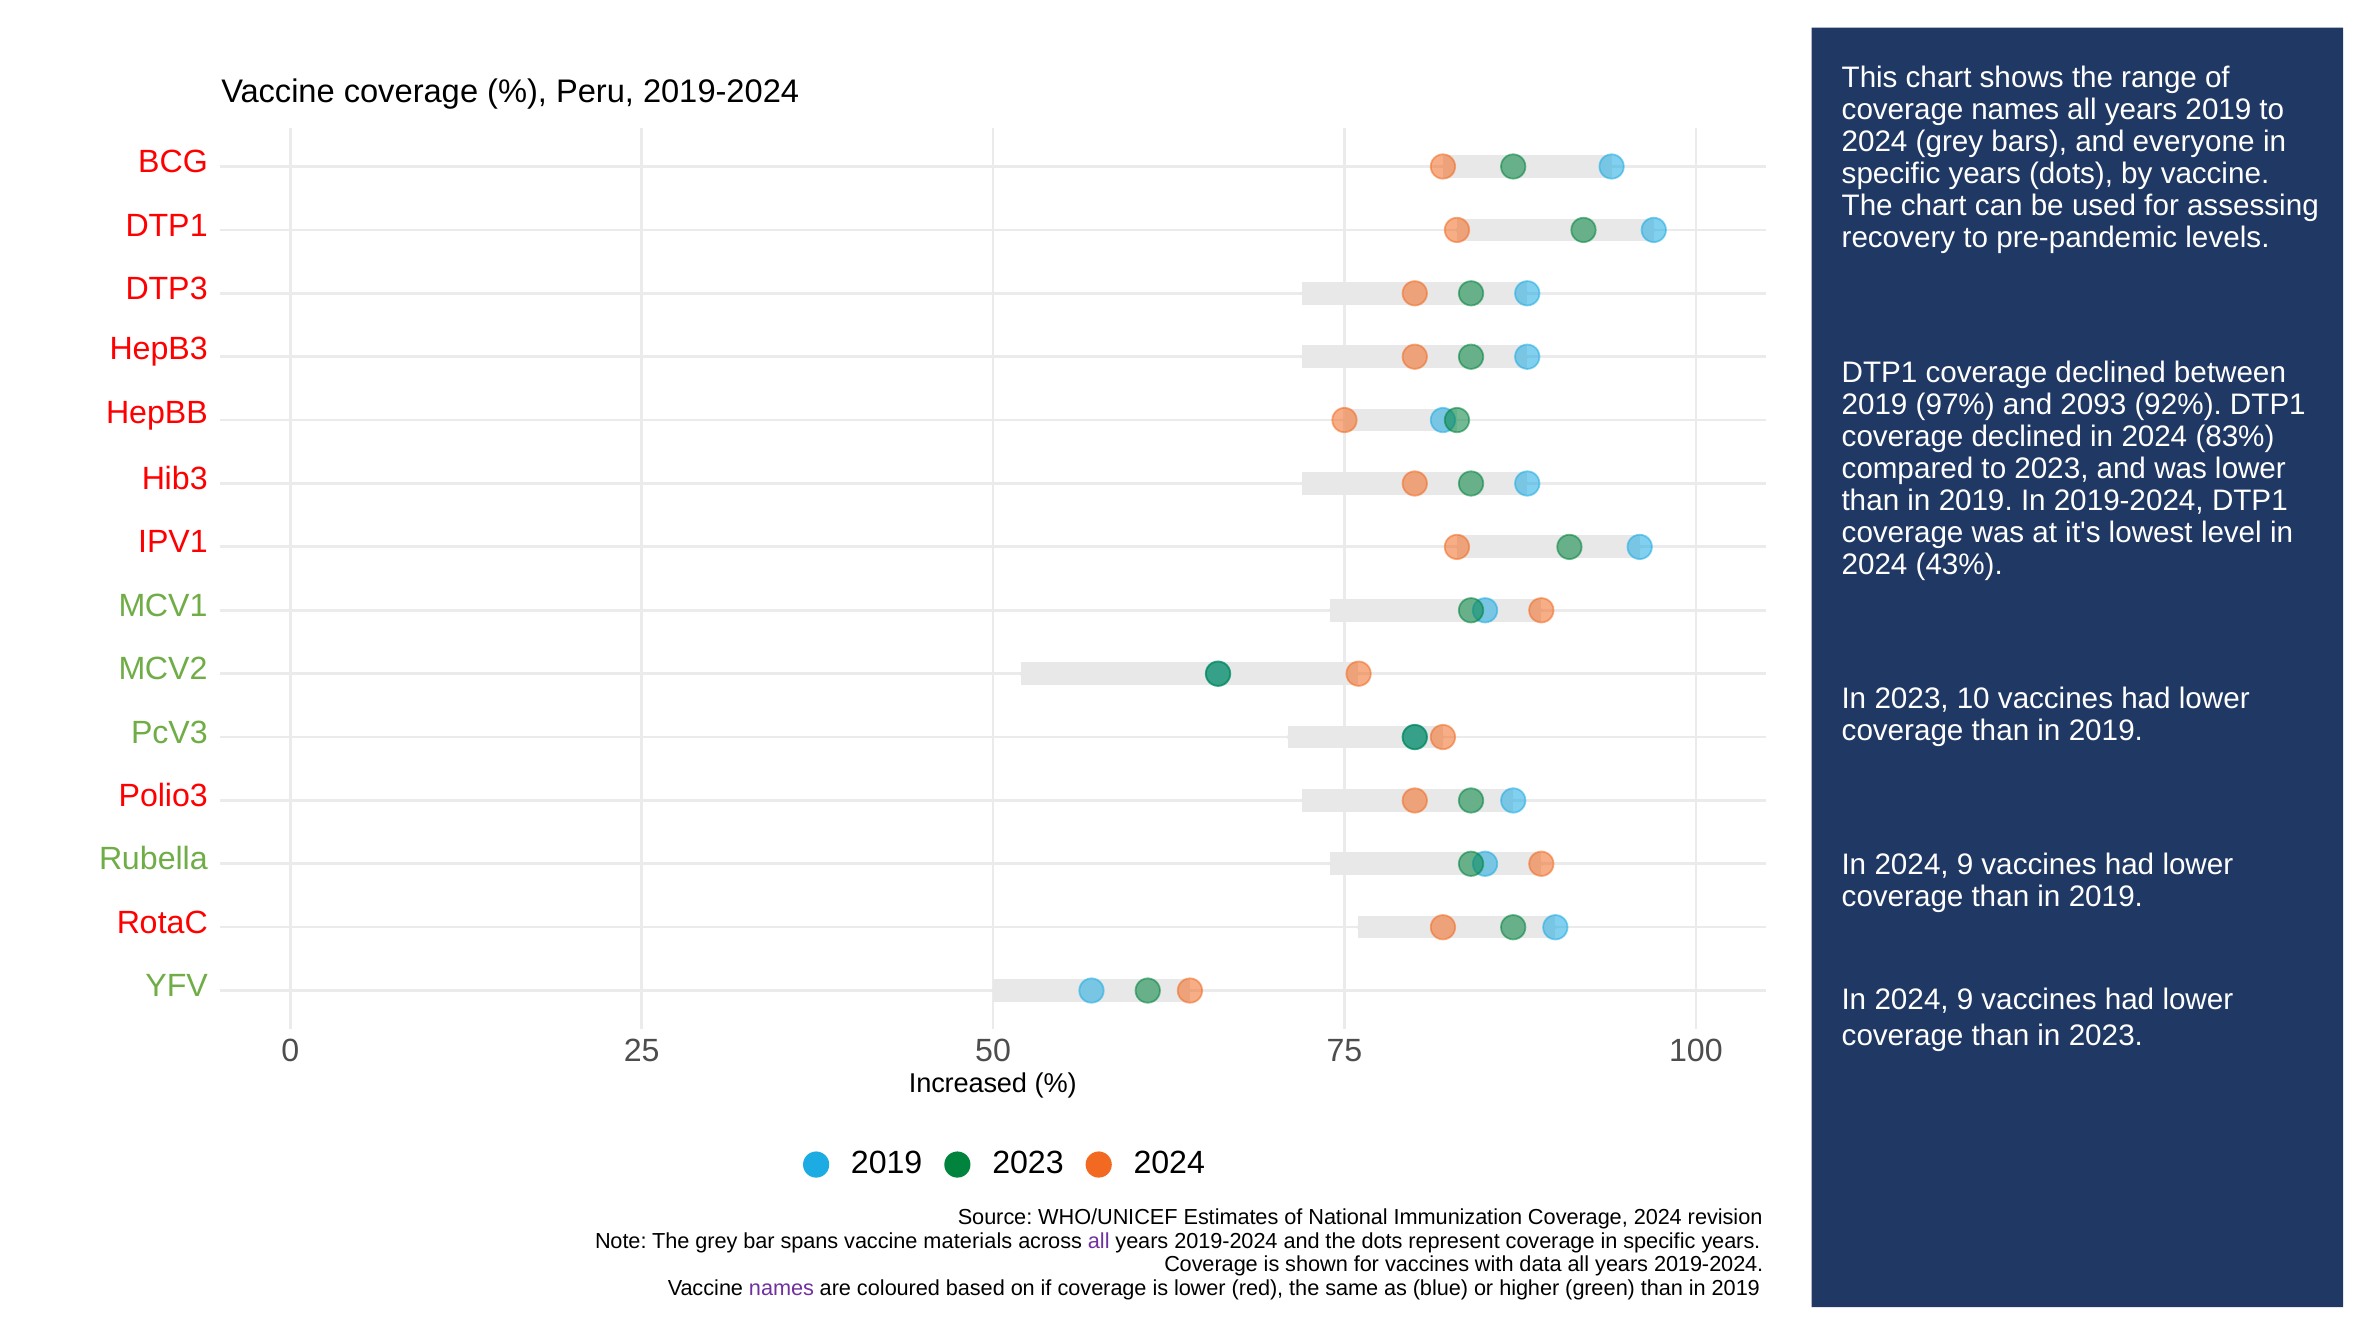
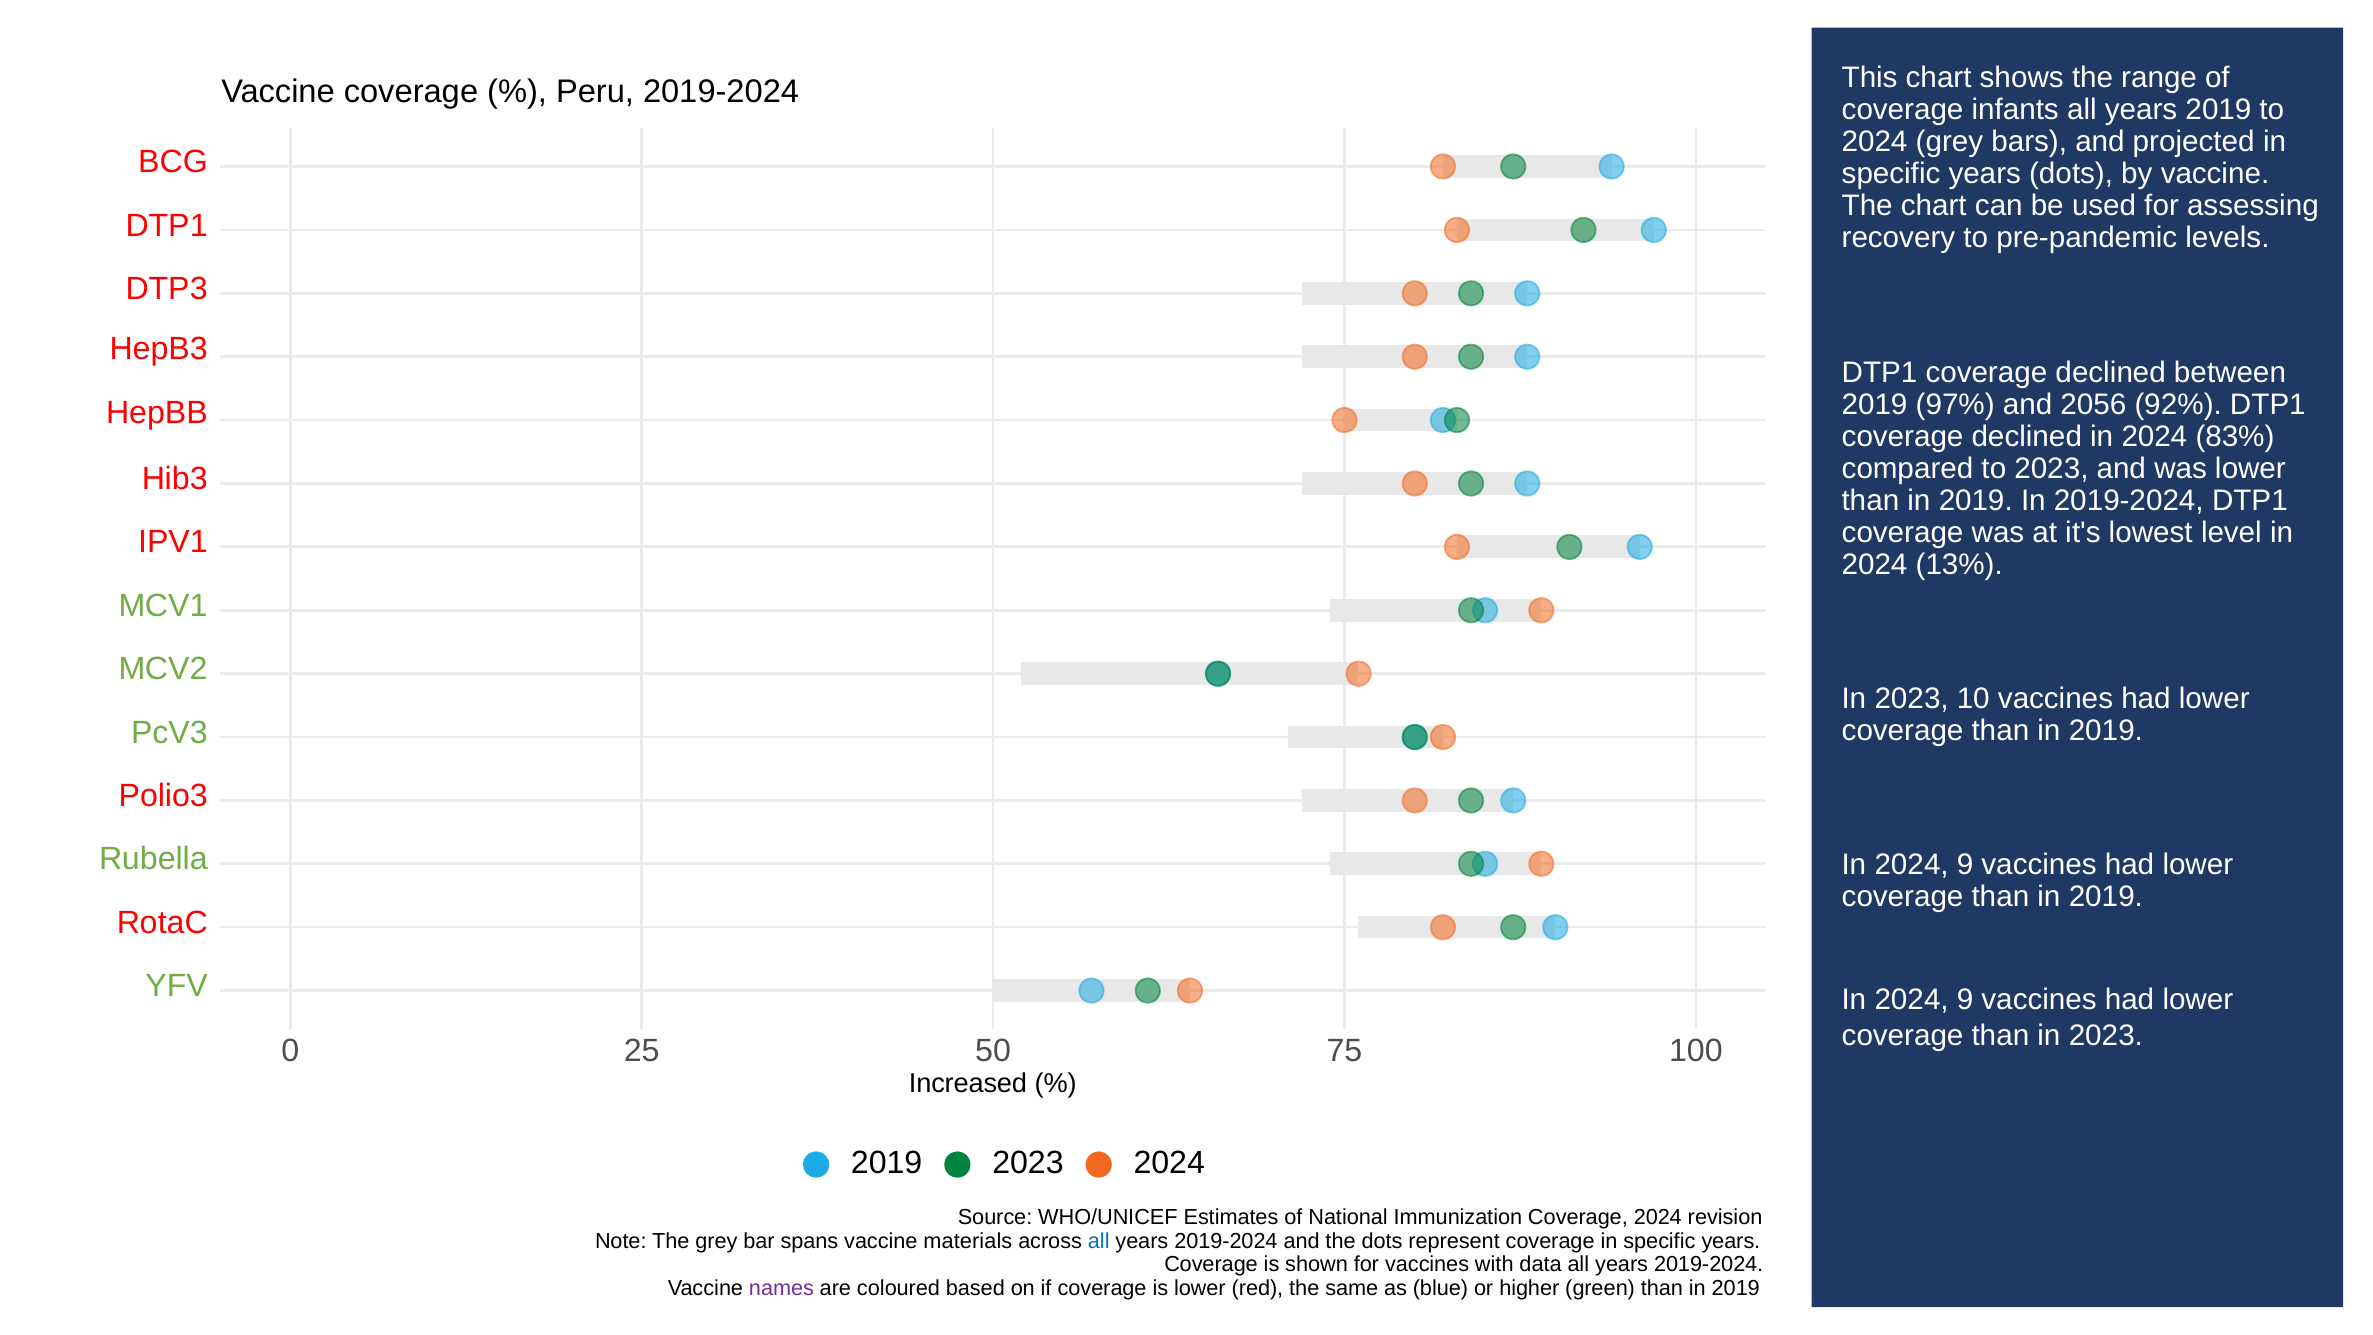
coverage names: names -> infants
everyone: everyone -> projected
2093: 2093 -> 2056
43%: 43% -> 13%
all at (1099, 1241) colour: purple -> blue
